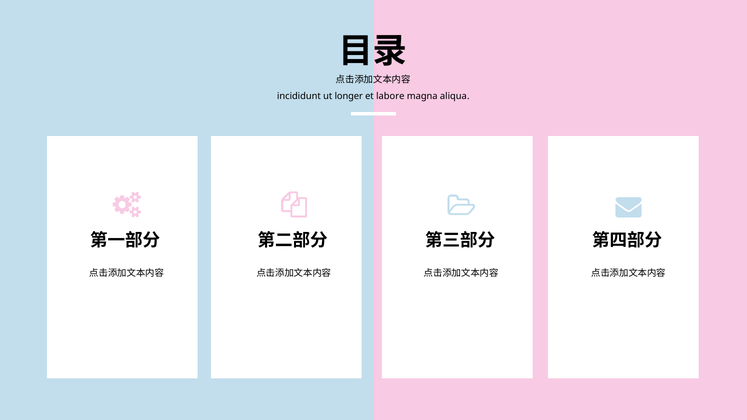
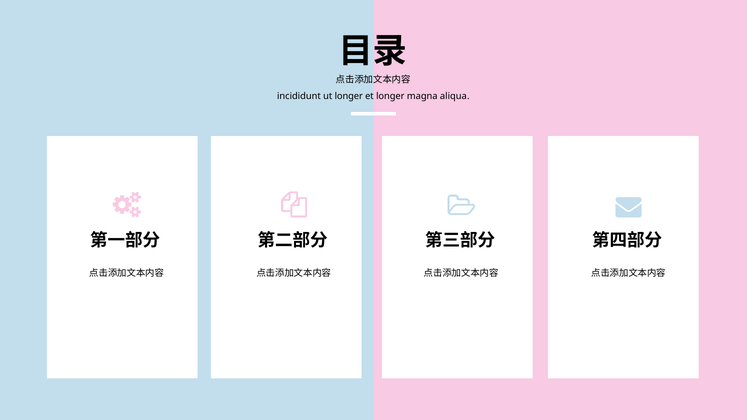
et labore: labore -> longer
